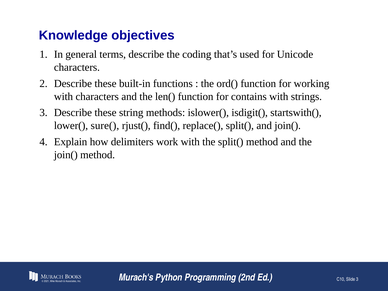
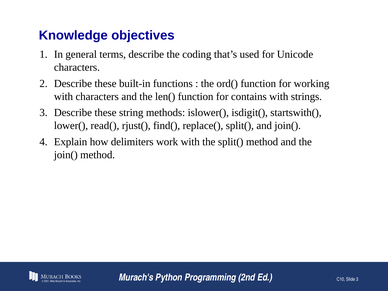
sure(: sure( -> read(
